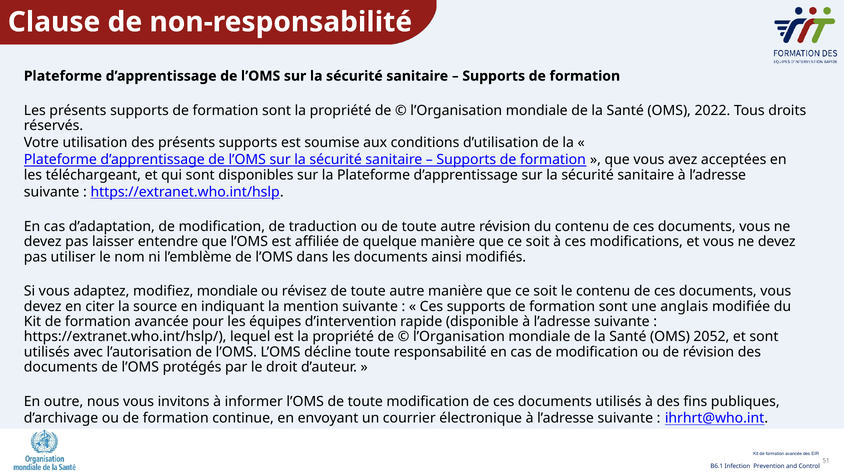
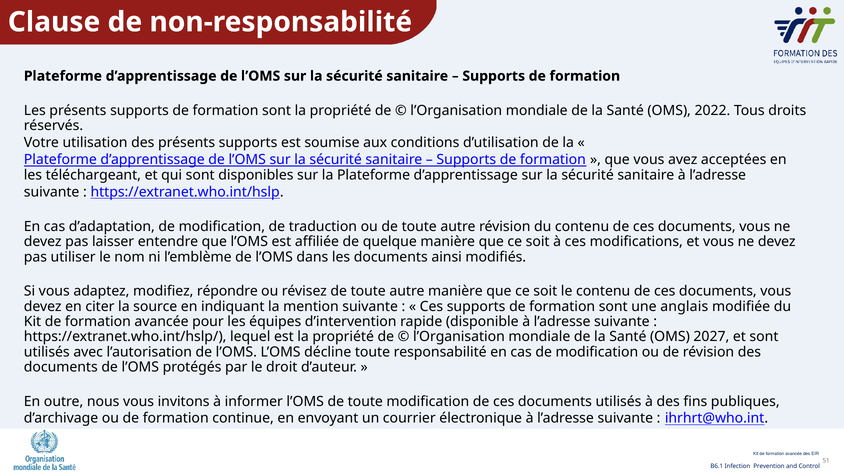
modifiez mondiale: mondiale -> répondre
2052: 2052 -> 2027
